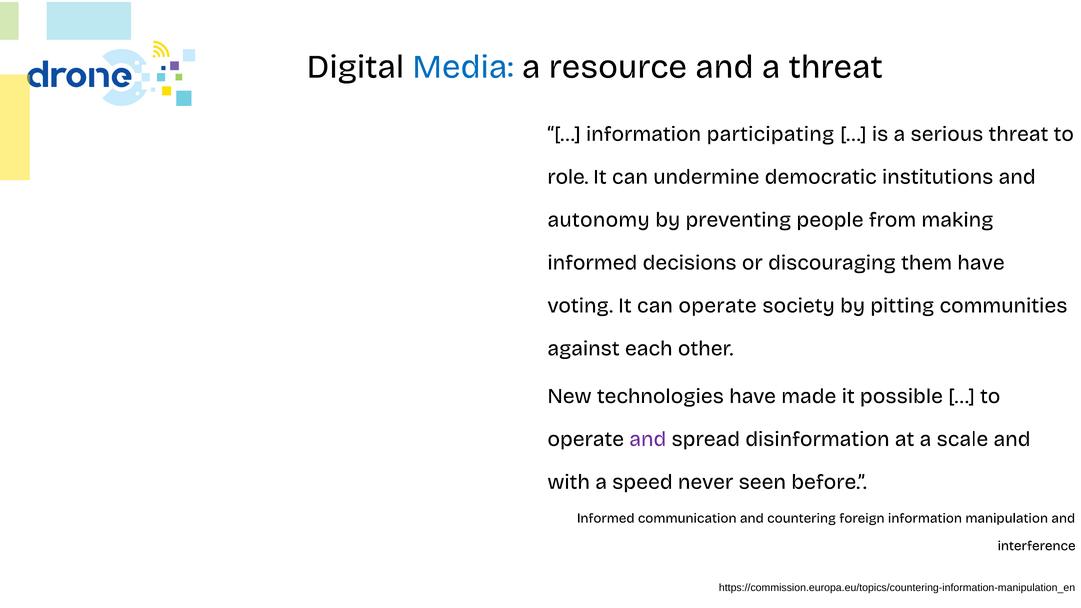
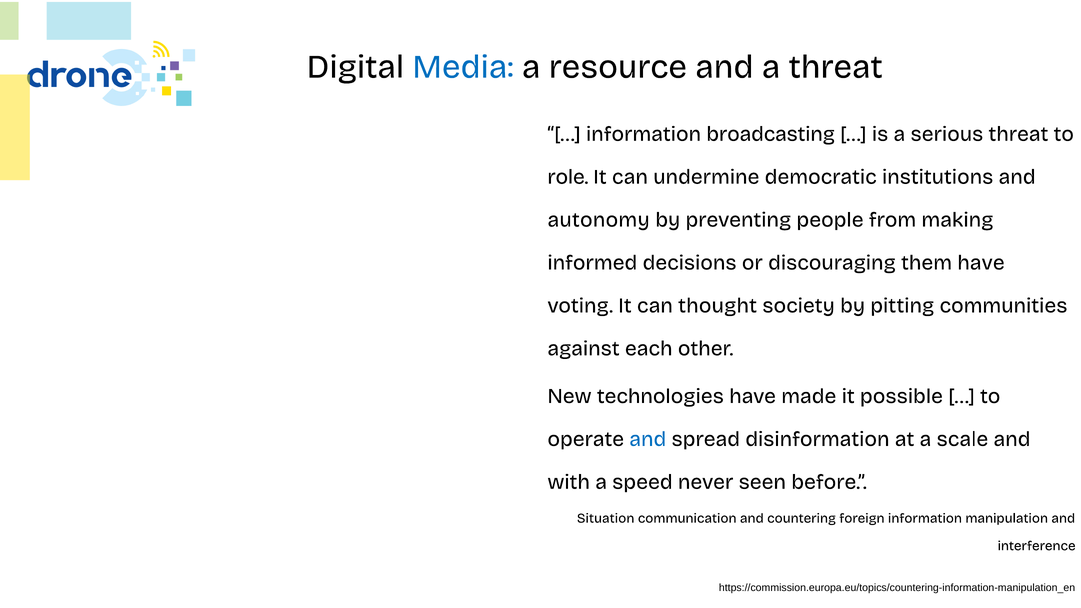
participating: participating -> broadcasting
can operate: operate -> thought
and at (648, 439) colour: purple -> blue
Informed at (606, 518): Informed -> Situation
